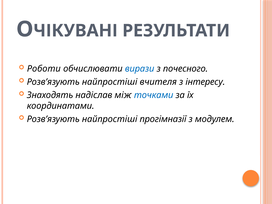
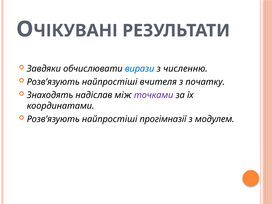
Роботи: Роботи -> Завдяки
почесного: почесного -> численню
інтересу: інтересу -> початку
точками colour: blue -> purple
